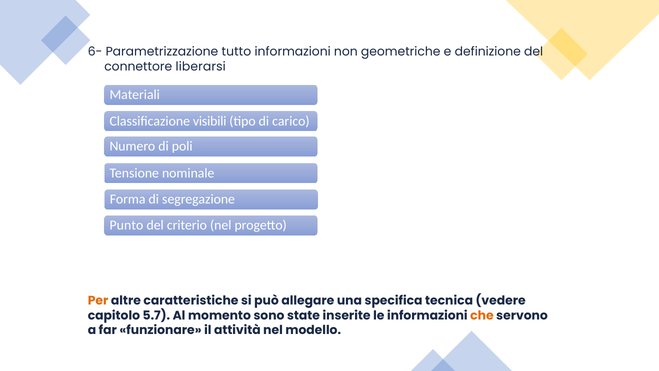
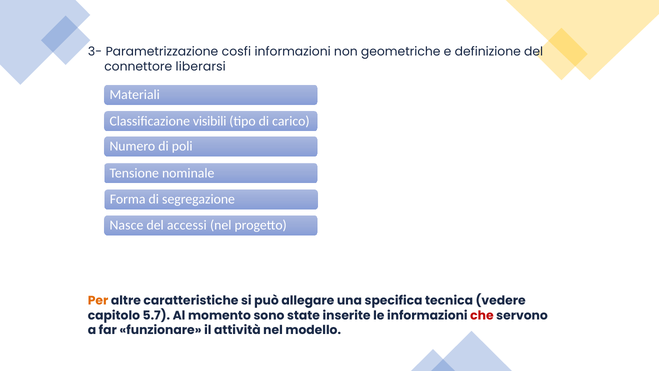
6-: 6- -> 3-
tutto: tutto -> cosfi
Punto: Punto -> Nasce
criterio: criterio -> accessi
che colour: orange -> red
